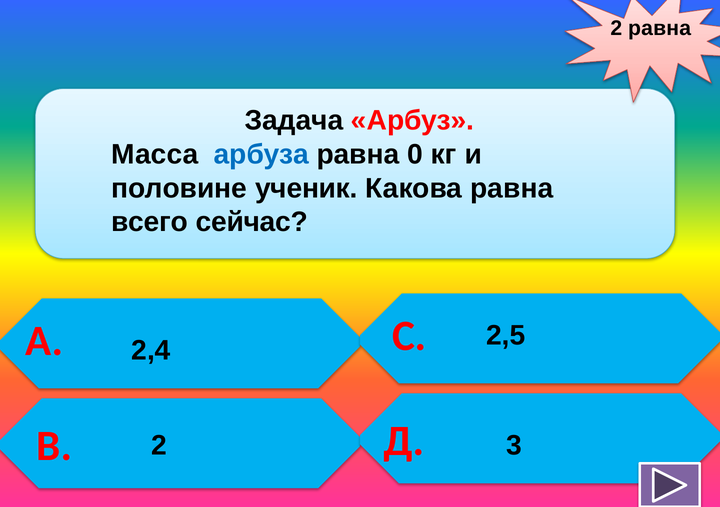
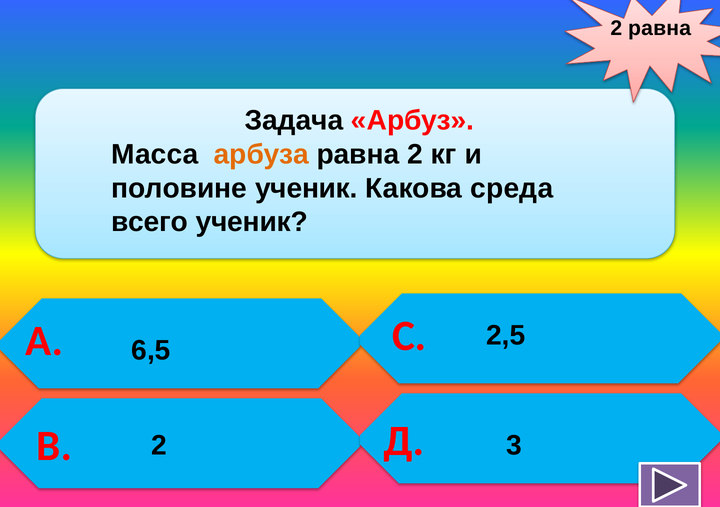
арбуза colour: blue -> orange
равна 0: 0 -> 2
Какова равна: равна -> среда
всего сейчас: сейчас -> ученик
2,4: 2,4 -> 6,5
